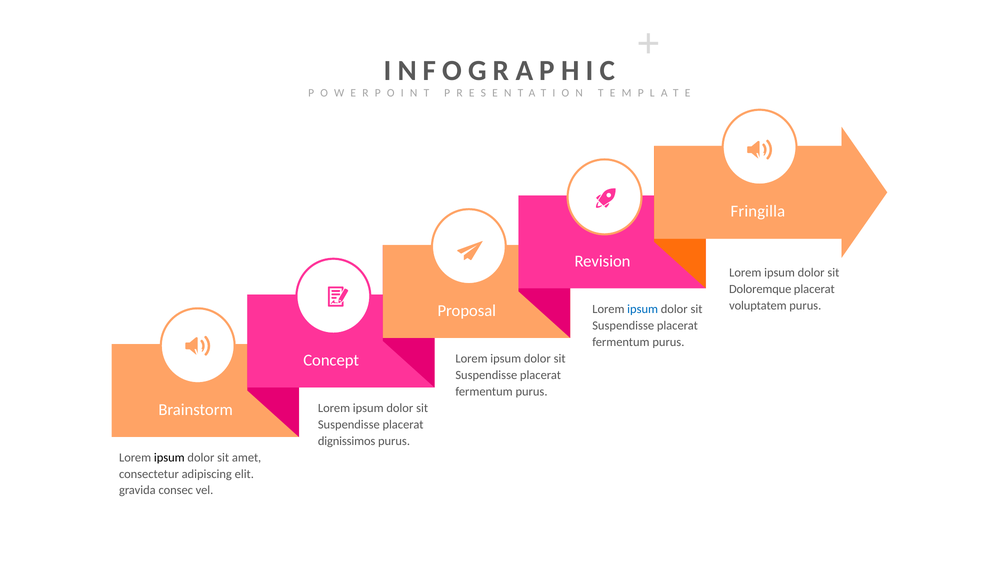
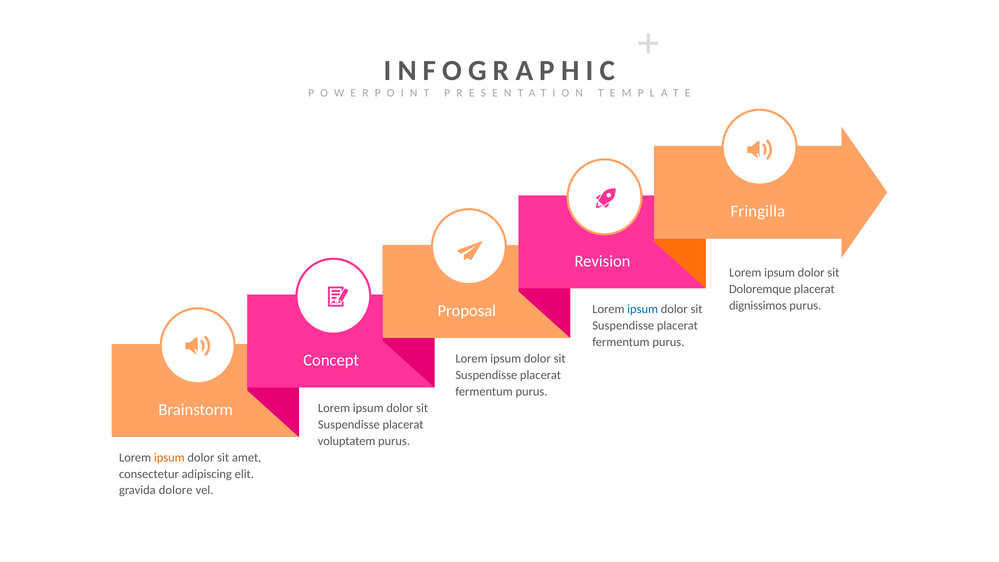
voluptatem: voluptatem -> dignissimos
dignissimos: dignissimos -> voluptatem
ipsum at (169, 457) colour: black -> orange
consec: consec -> dolore
